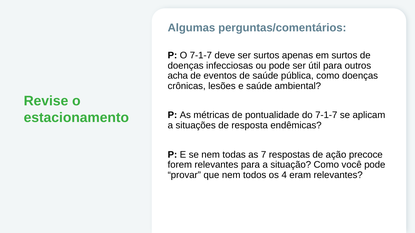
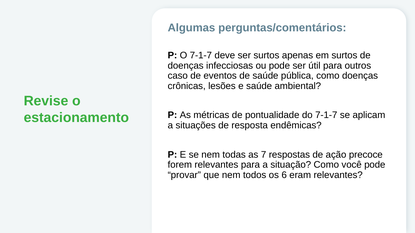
acha: acha -> caso
4: 4 -> 6
